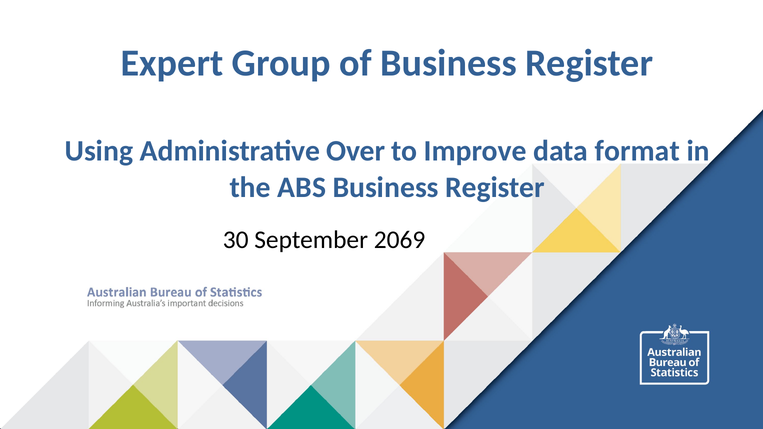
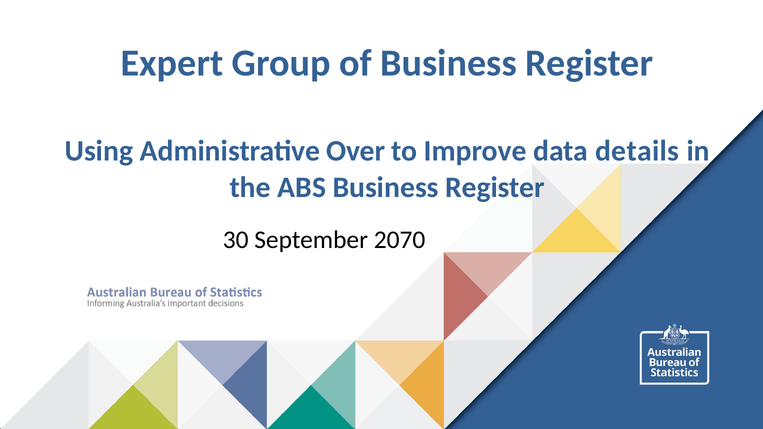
format: format -> details
2069: 2069 -> 2070
